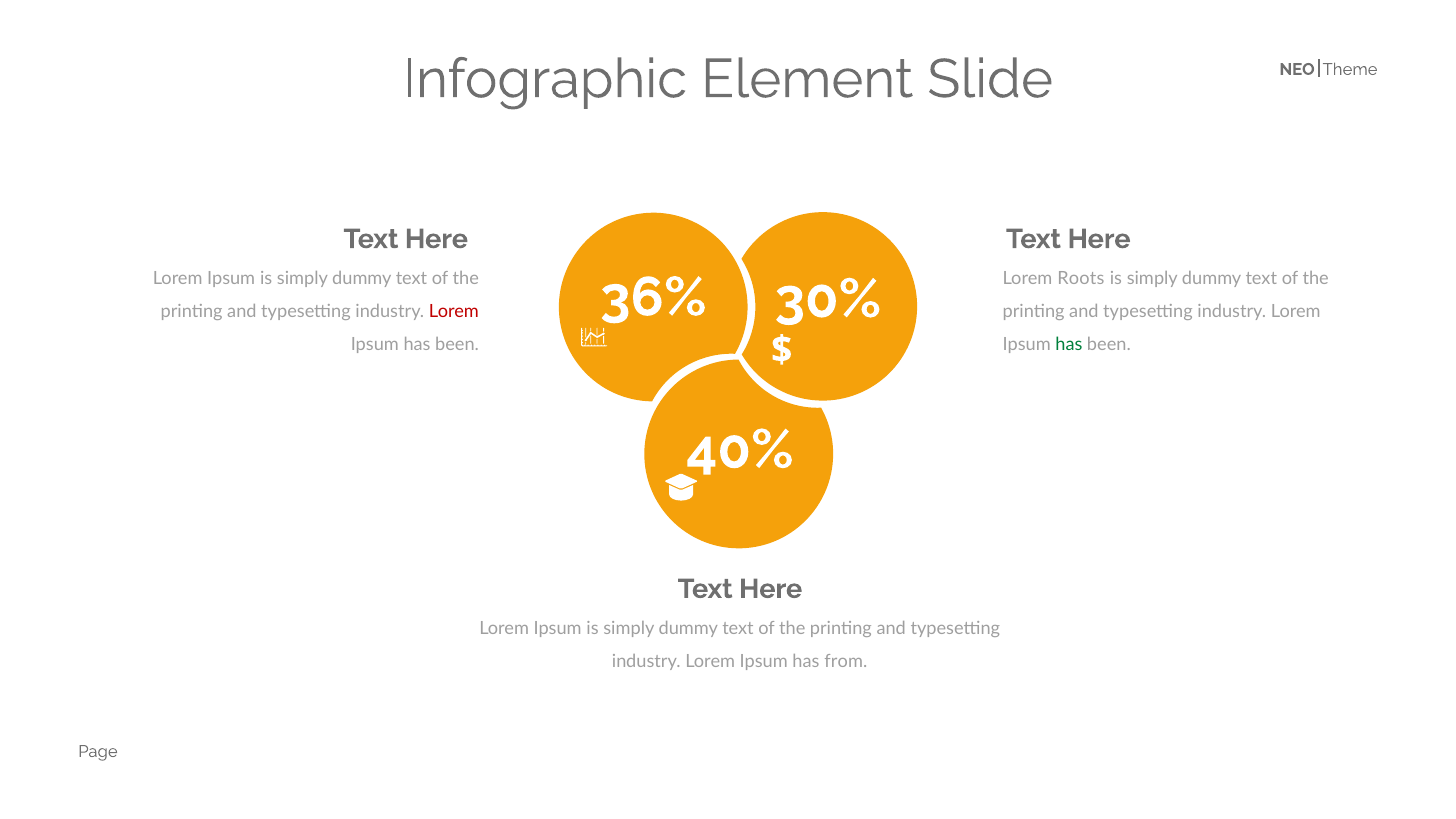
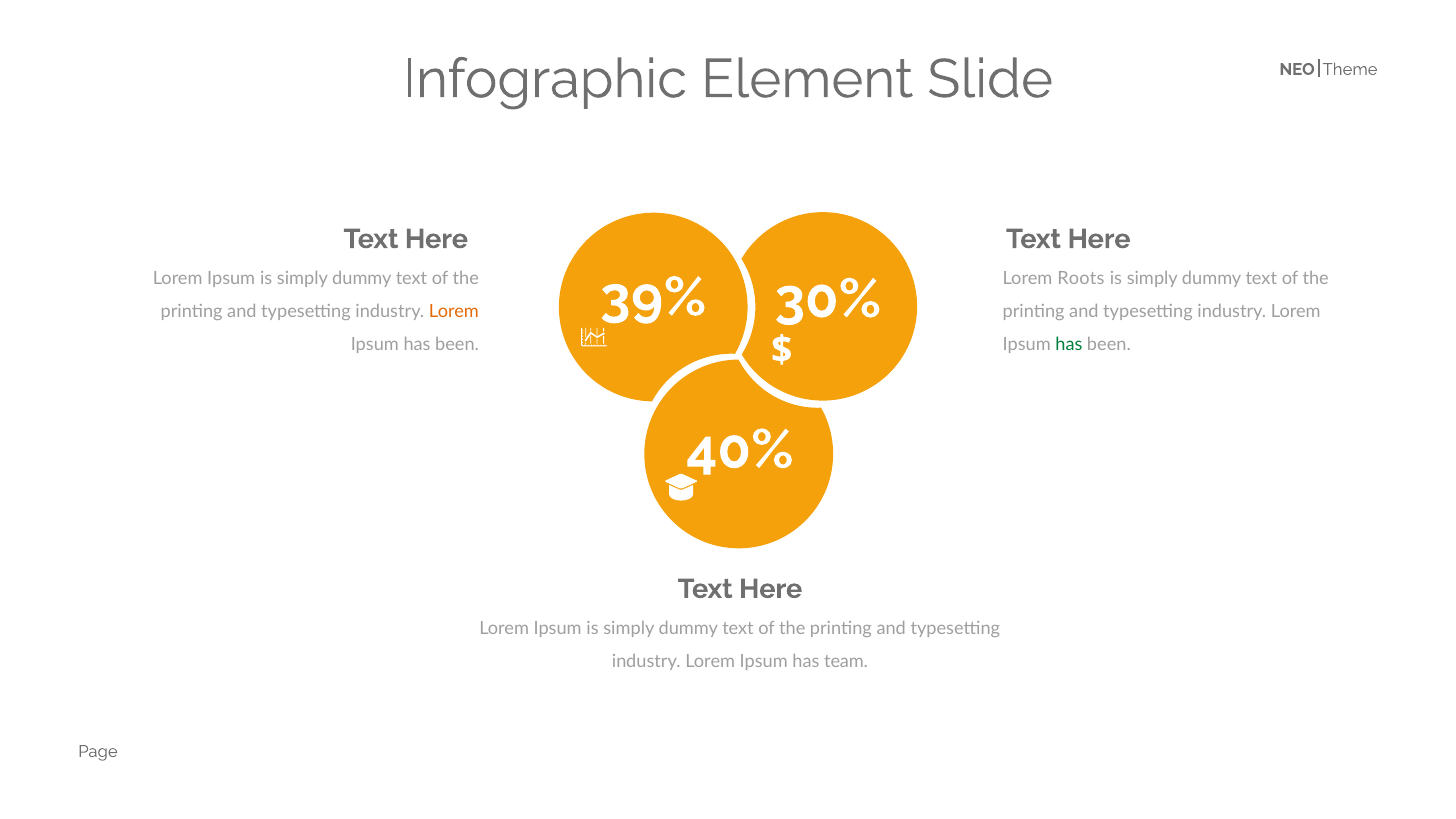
36%: 36% -> 39%
Lorem at (454, 311) colour: red -> orange
from: from -> team
